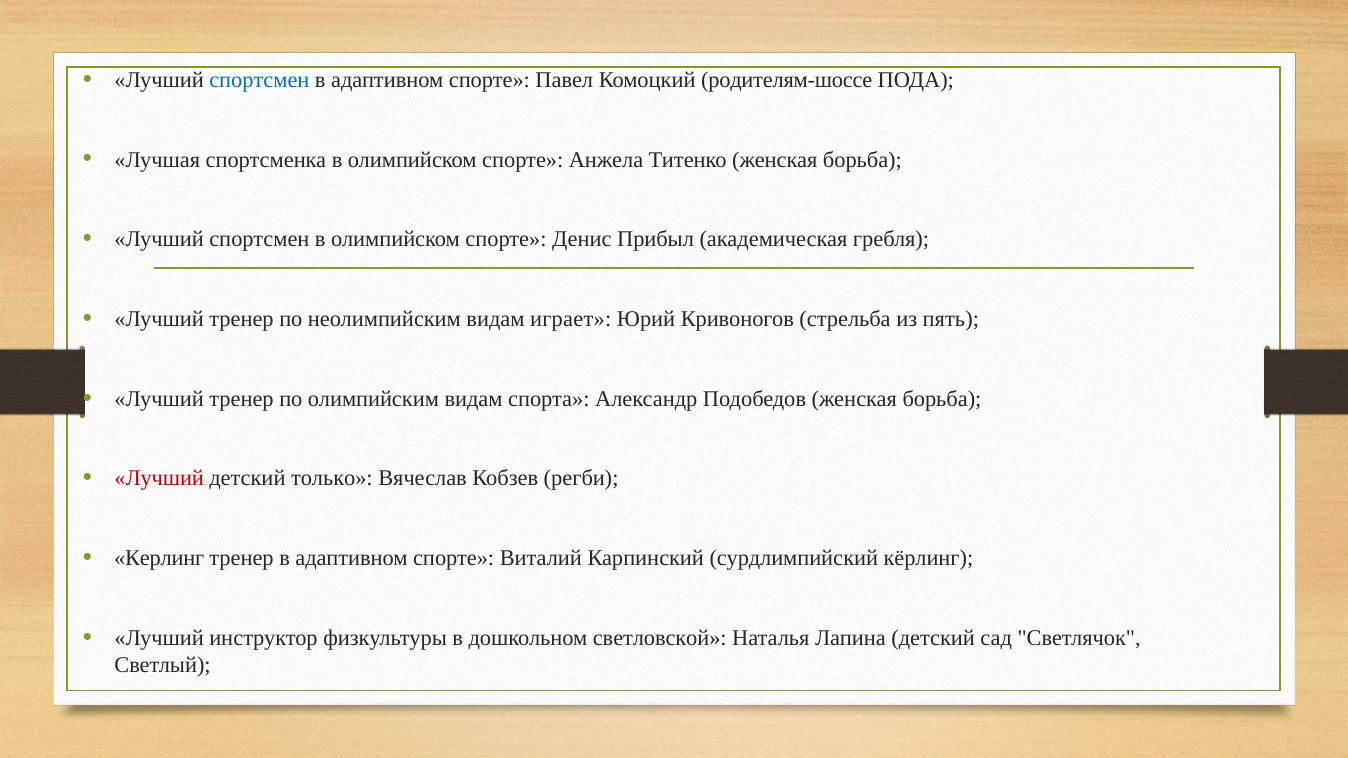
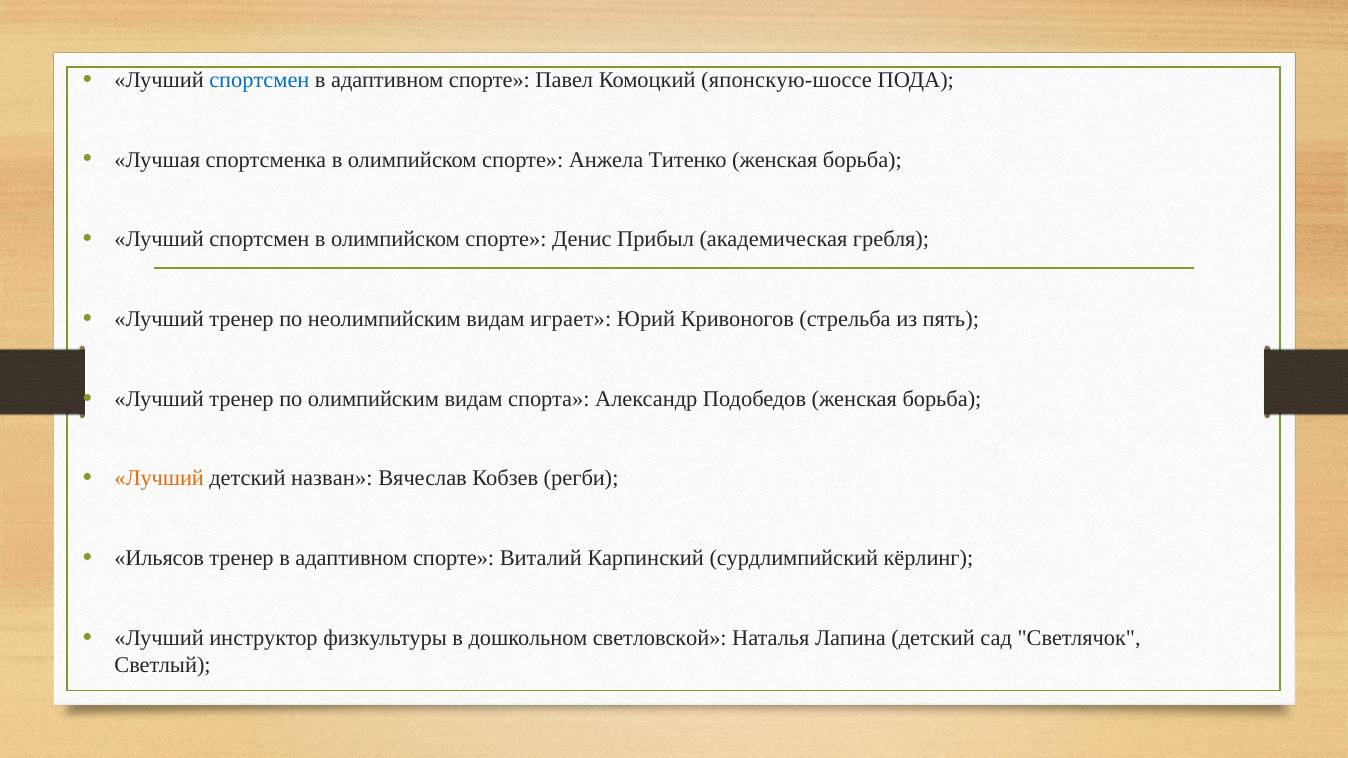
родителям-шоссе: родителям-шоссе -> японскую-шоссе
Лучший at (159, 479) colour: red -> orange
только: только -> назван
Керлинг: Керлинг -> Ильясов
